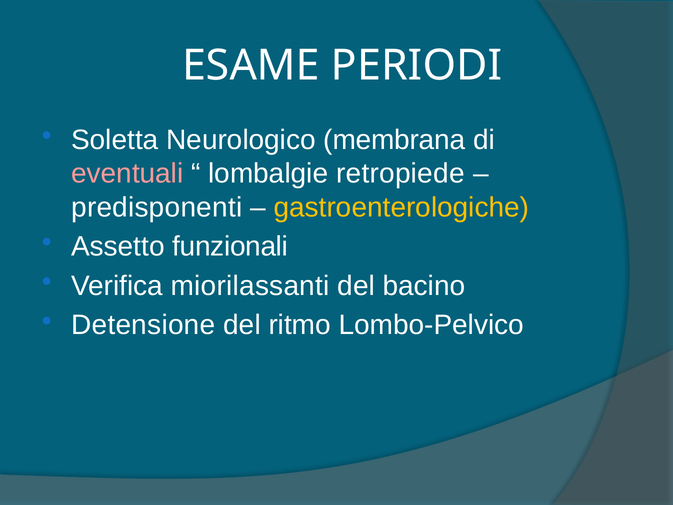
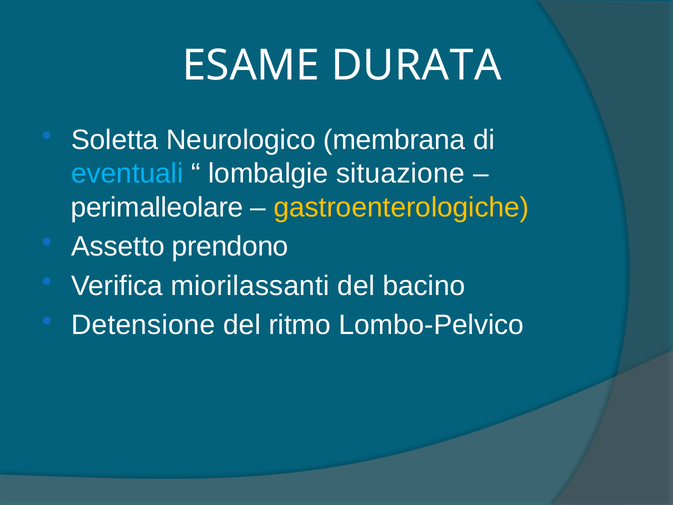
PERIODI: PERIODI -> DURATA
eventuali colour: pink -> light blue
retropiede: retropiede -> situazione
predisponenti: predisponenti -> perimalleolare
funzionali: funzionali -> prendono
